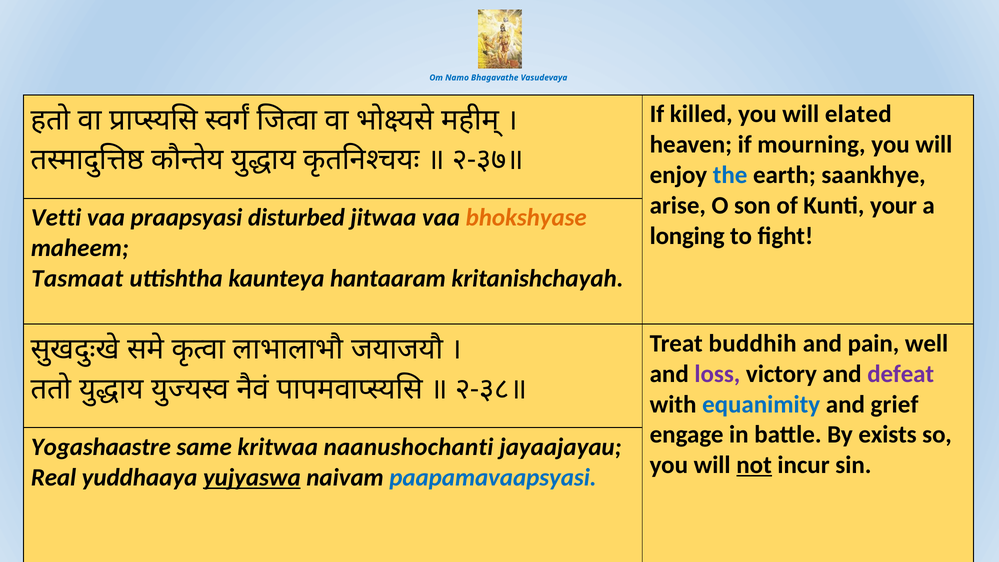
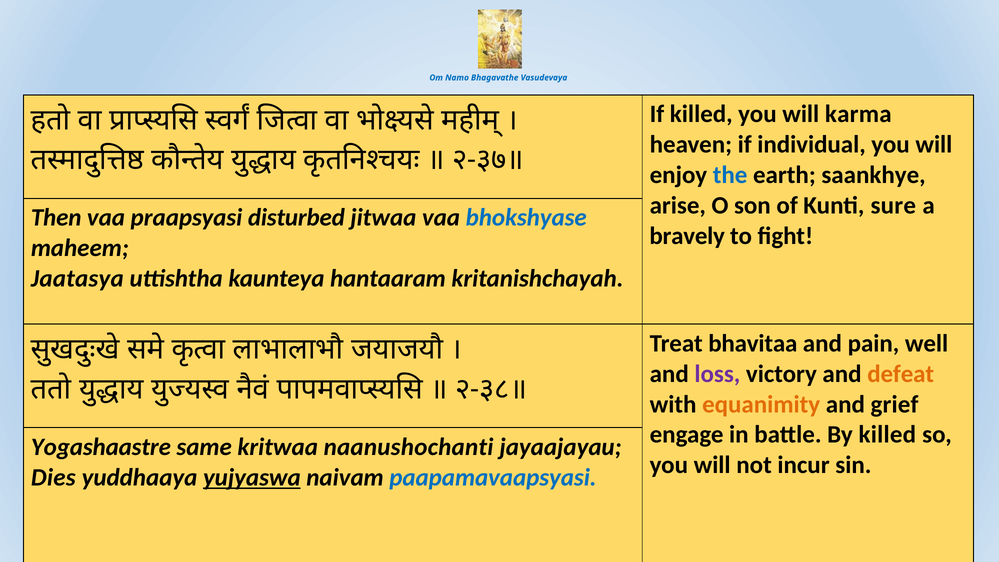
elated: elated -> karma
mourning: mourning -> individual
your: your -> sure
Vetti: Vetti -> Then
bhokshyase colour: orange -> blue
longing: longing -> bravely
Tasmaat: Tasmaat -> Jaatasya
buddhih: buddhih -> bhavitaa
defeat colour: purple -> orange
equanimity colour: blue -> orange
By exists: exists -> killed
not underline: present -> none
Real: Real -> Dies
